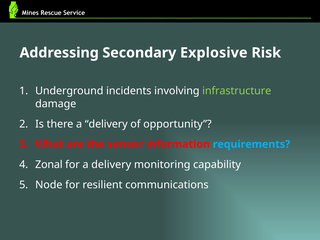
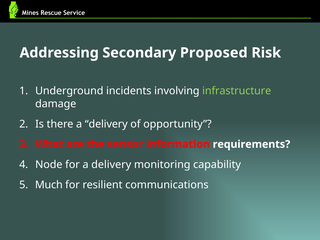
Explosive: Explosive -> Proposed
requirements colour: light blue -> white
Zonal: Zonal -> Node
Node: Node -> Much
